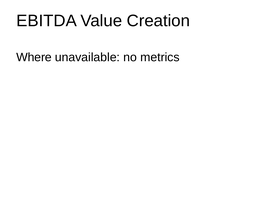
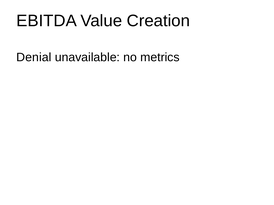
Where: Where -> Denial
